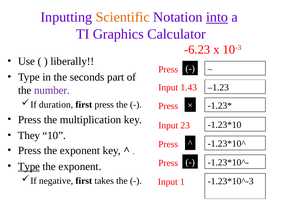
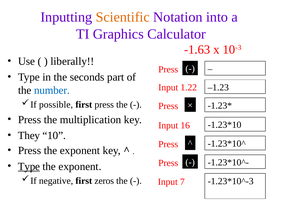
into underline: present -> none
-6.23: -6.23 -> -1.63
1.43: 1.43 -> 1.22
number colour: purple -> blue
duration: duration -> possible
23: 23 -> 16
takes: takes -> zeros
1: 1 -> 7
